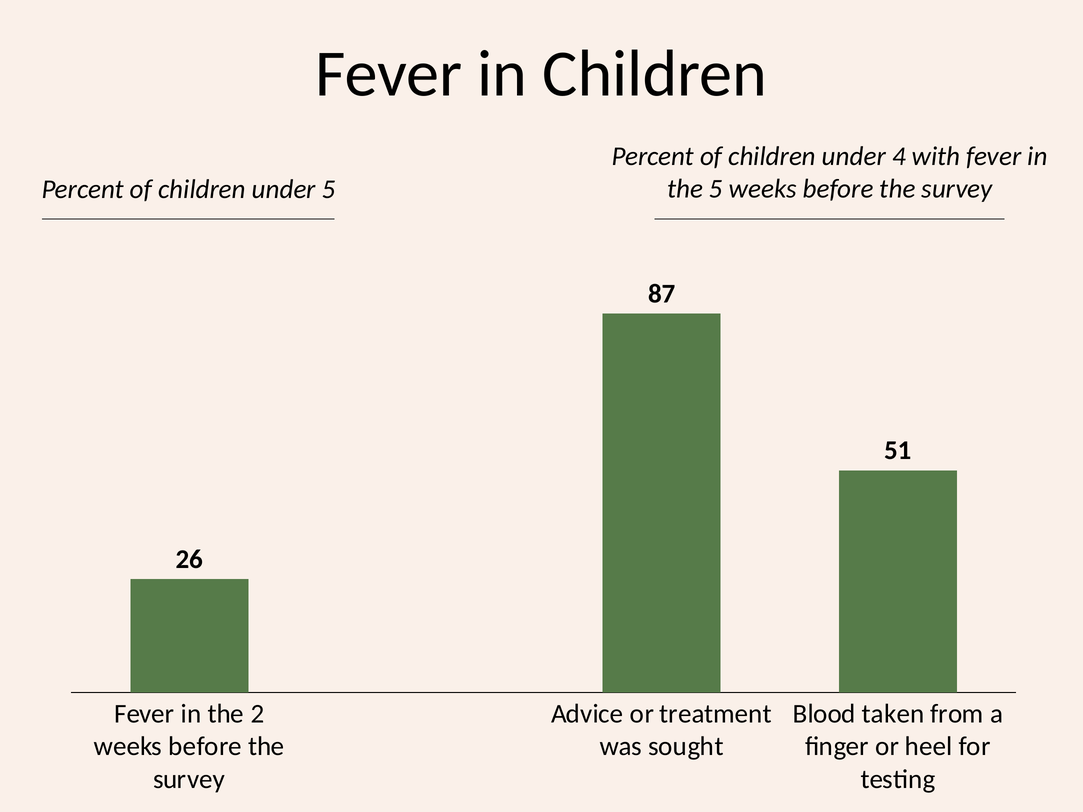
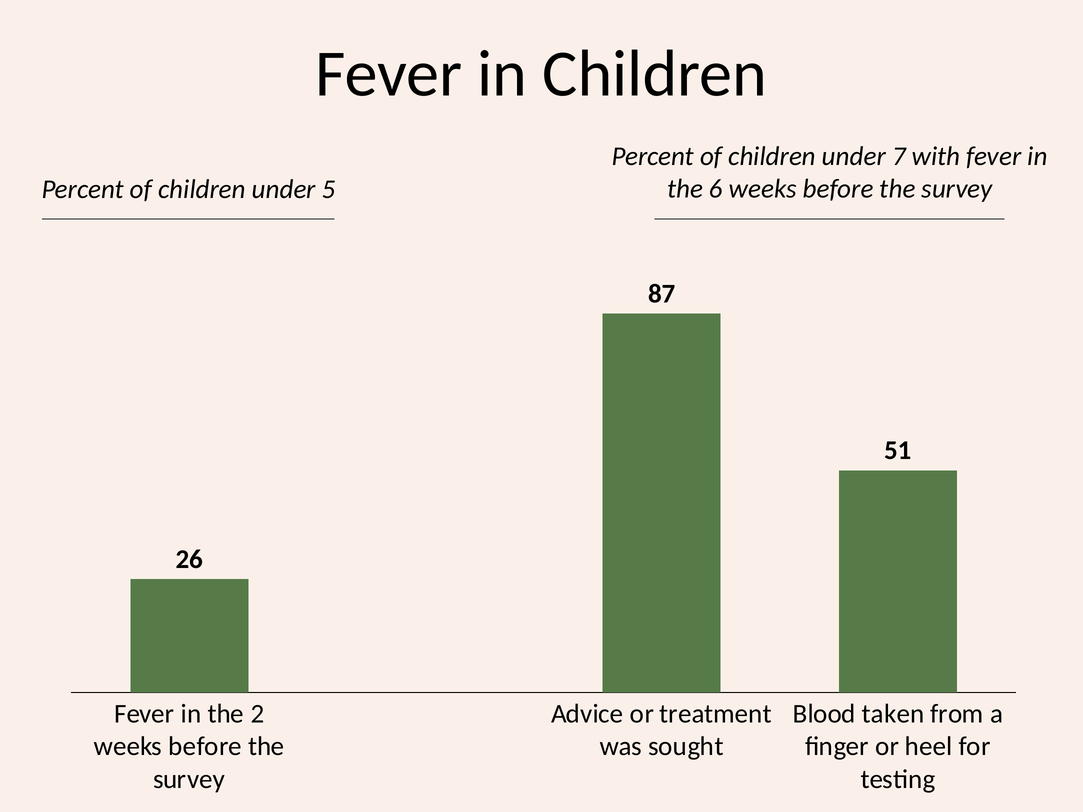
4: 4 -> 7
the 5: 5 -> 6
